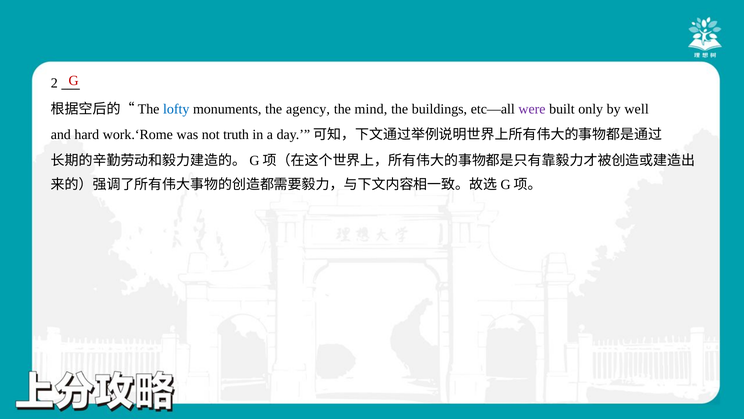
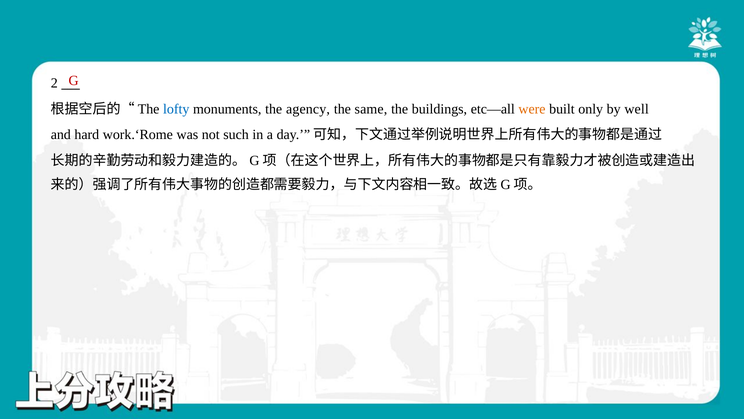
mind: mind -> same
were colour: purple -> orange
truth: truth -> such
